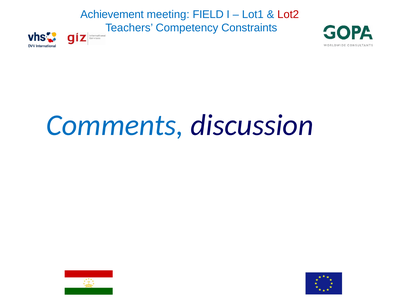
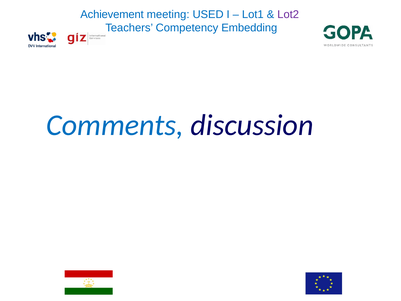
FIELD: FIELD -> USED
Lot2 colour: red -> purple
Constraints: Constraints -> Embedding
